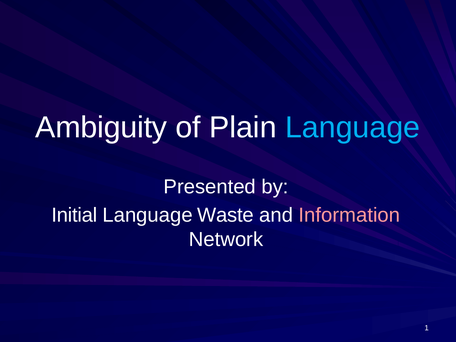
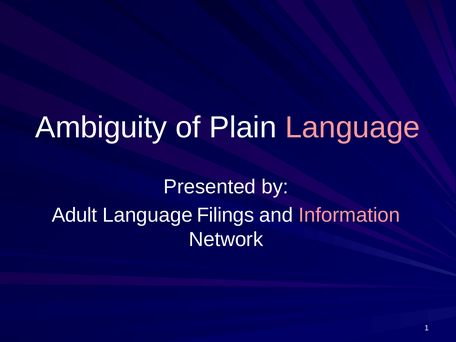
Language at (353, 128) colour: light blue -> pink
Initial: Initial -> Adult
Waste: Waste -> Filings
